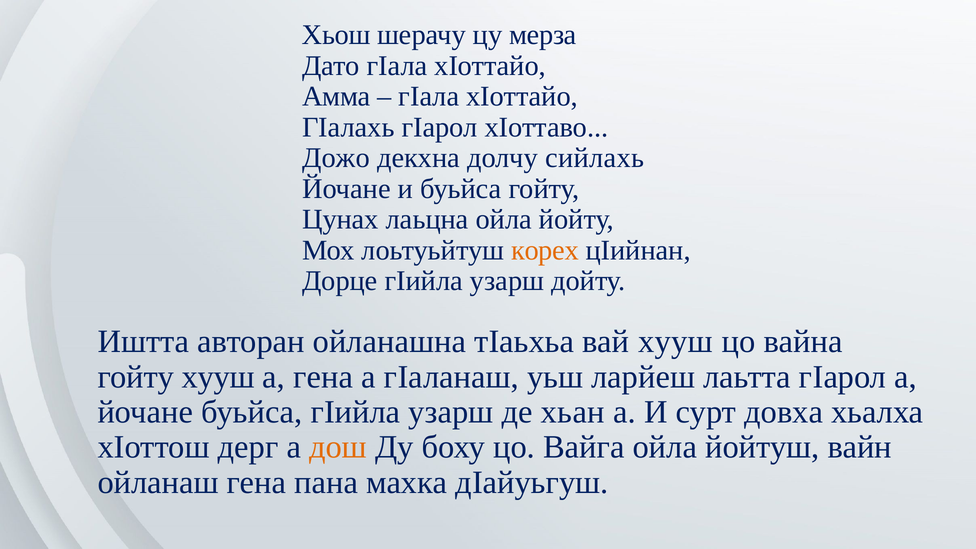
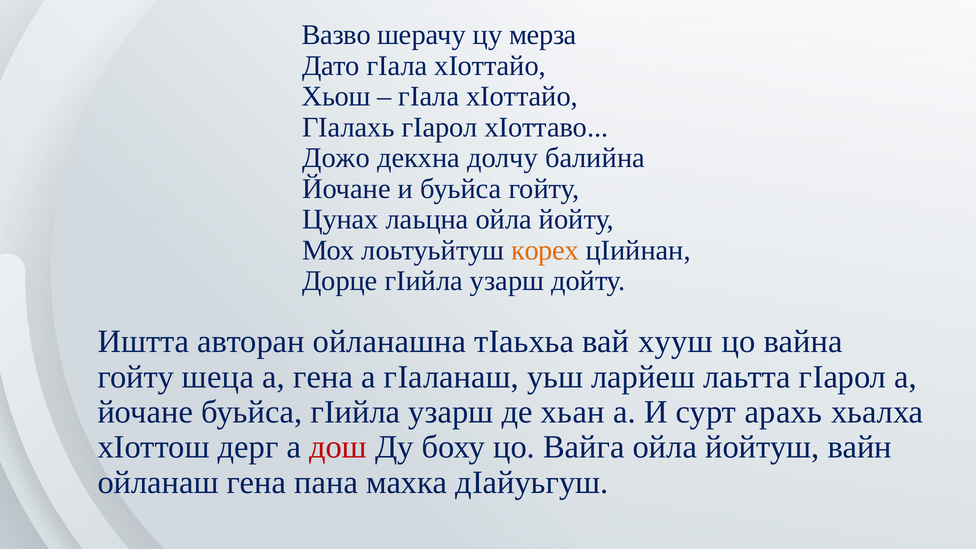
Хьош: Хьош -> Вазво
Амма: Амма -> Хьош
сийлахь: сийлахь -> балийна
гойту хууш: хууш -> шеца
довха: довха -> арахь
дош colour: orange -> red
